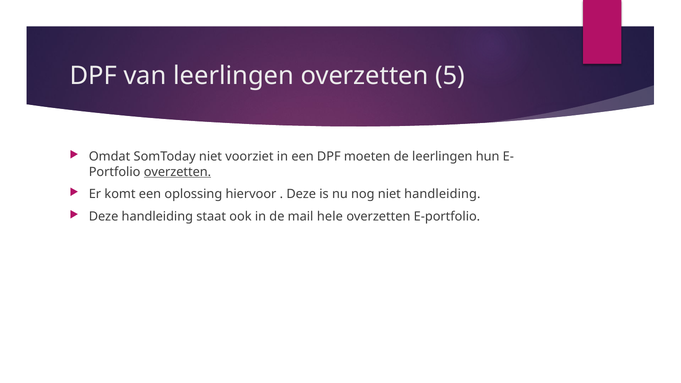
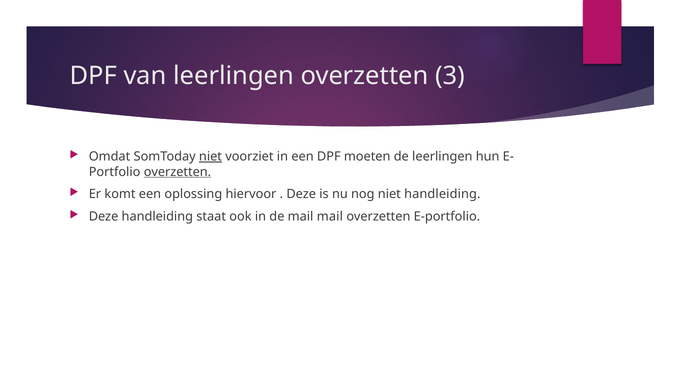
5: 5 -> 3
niet at (210, 157) underline: none -> present
mail hele: hele -> mail
